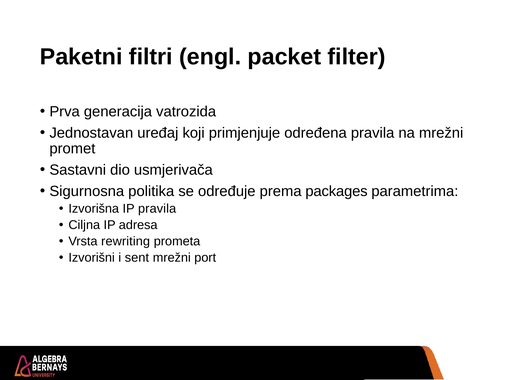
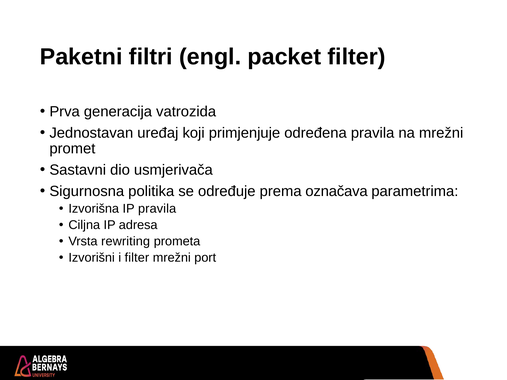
packages: packages -> označava
i sent: sent -> filter
